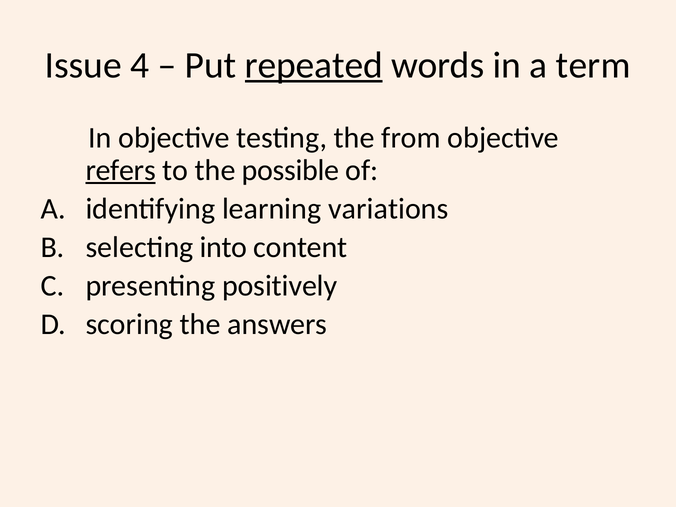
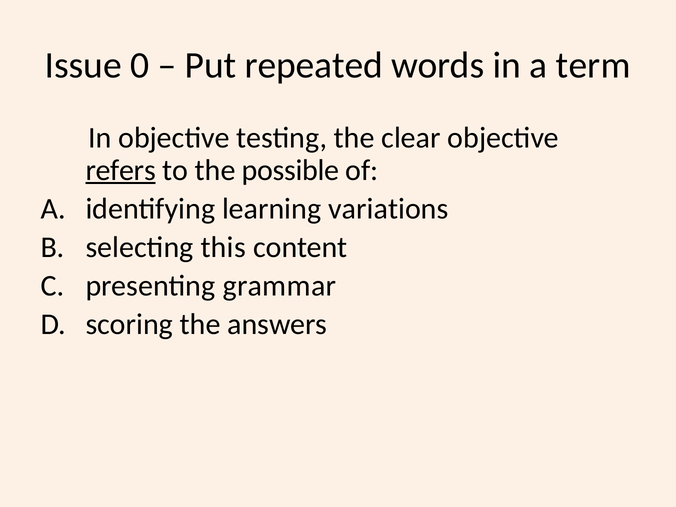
4: 4 -> 0
repeated underline: present -> none
from: from -> clear
into: into -> this
positively: positively -> grammar
